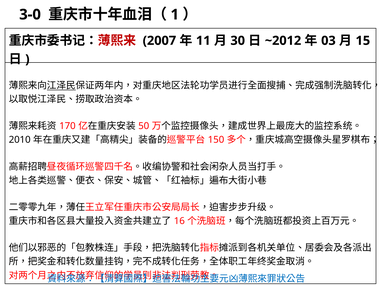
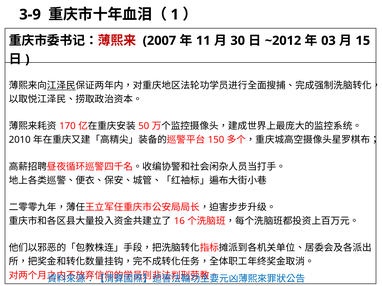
3-0: 3-0 -> 3-9
